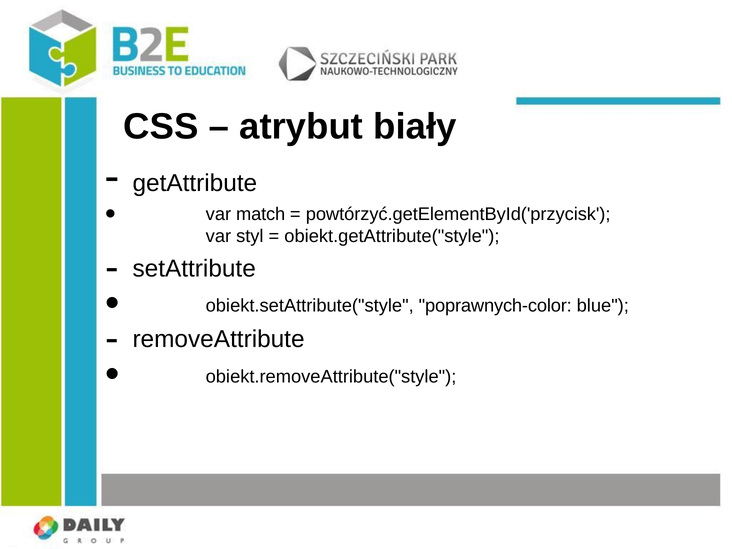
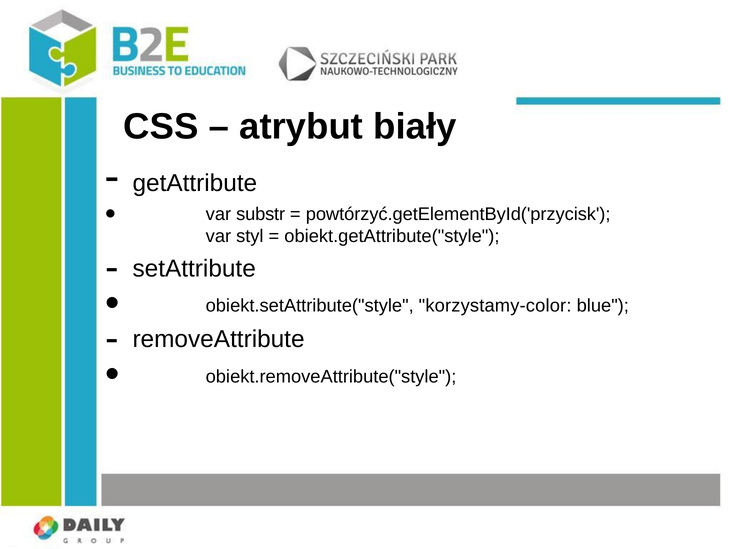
match: match -> substr
poprawnych-color: poprawnych-color -> korzystamy-color
